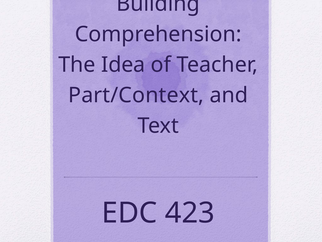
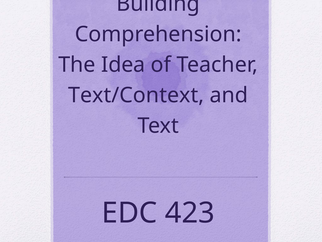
Part/Context: Part/Context -> Text/Context
